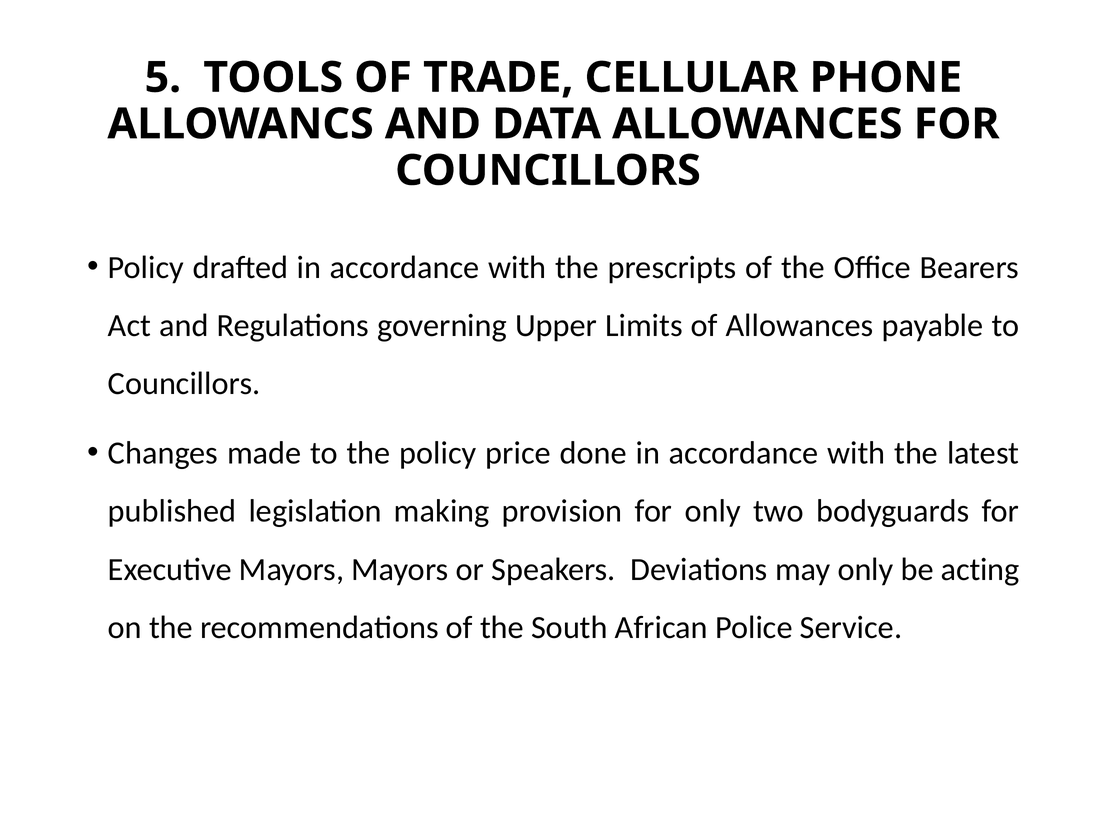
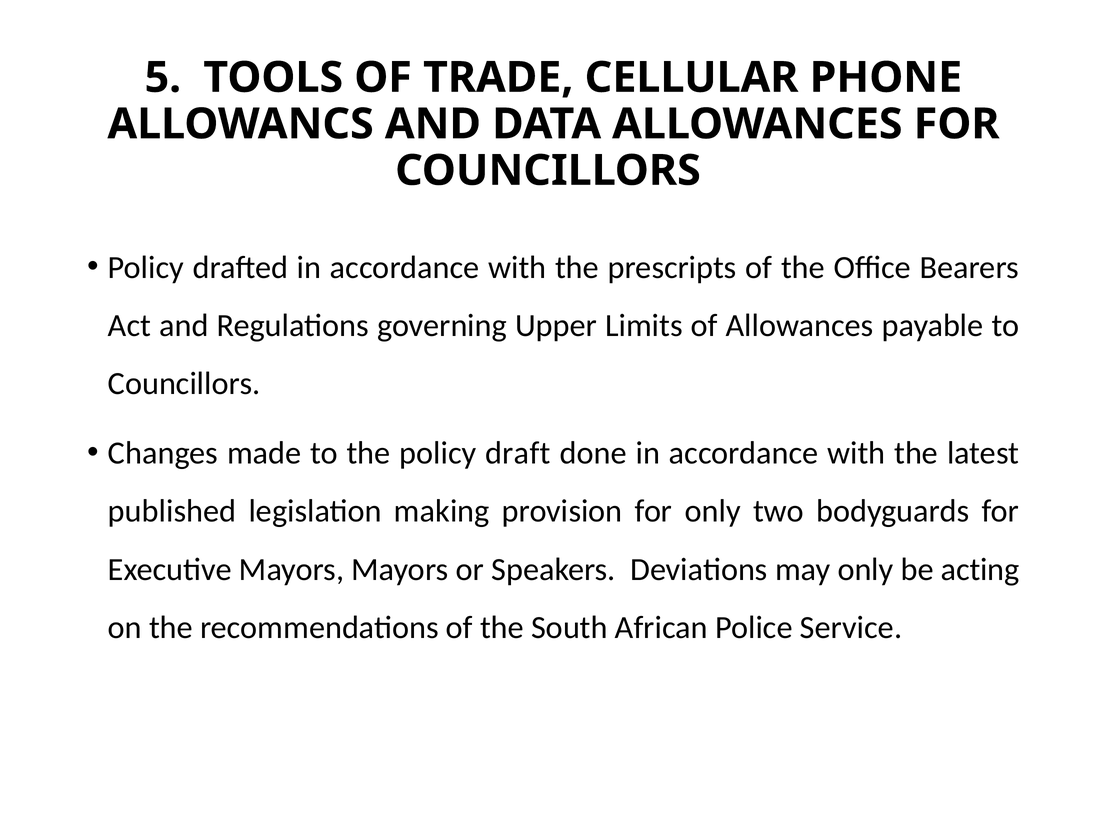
price: price -> draft
